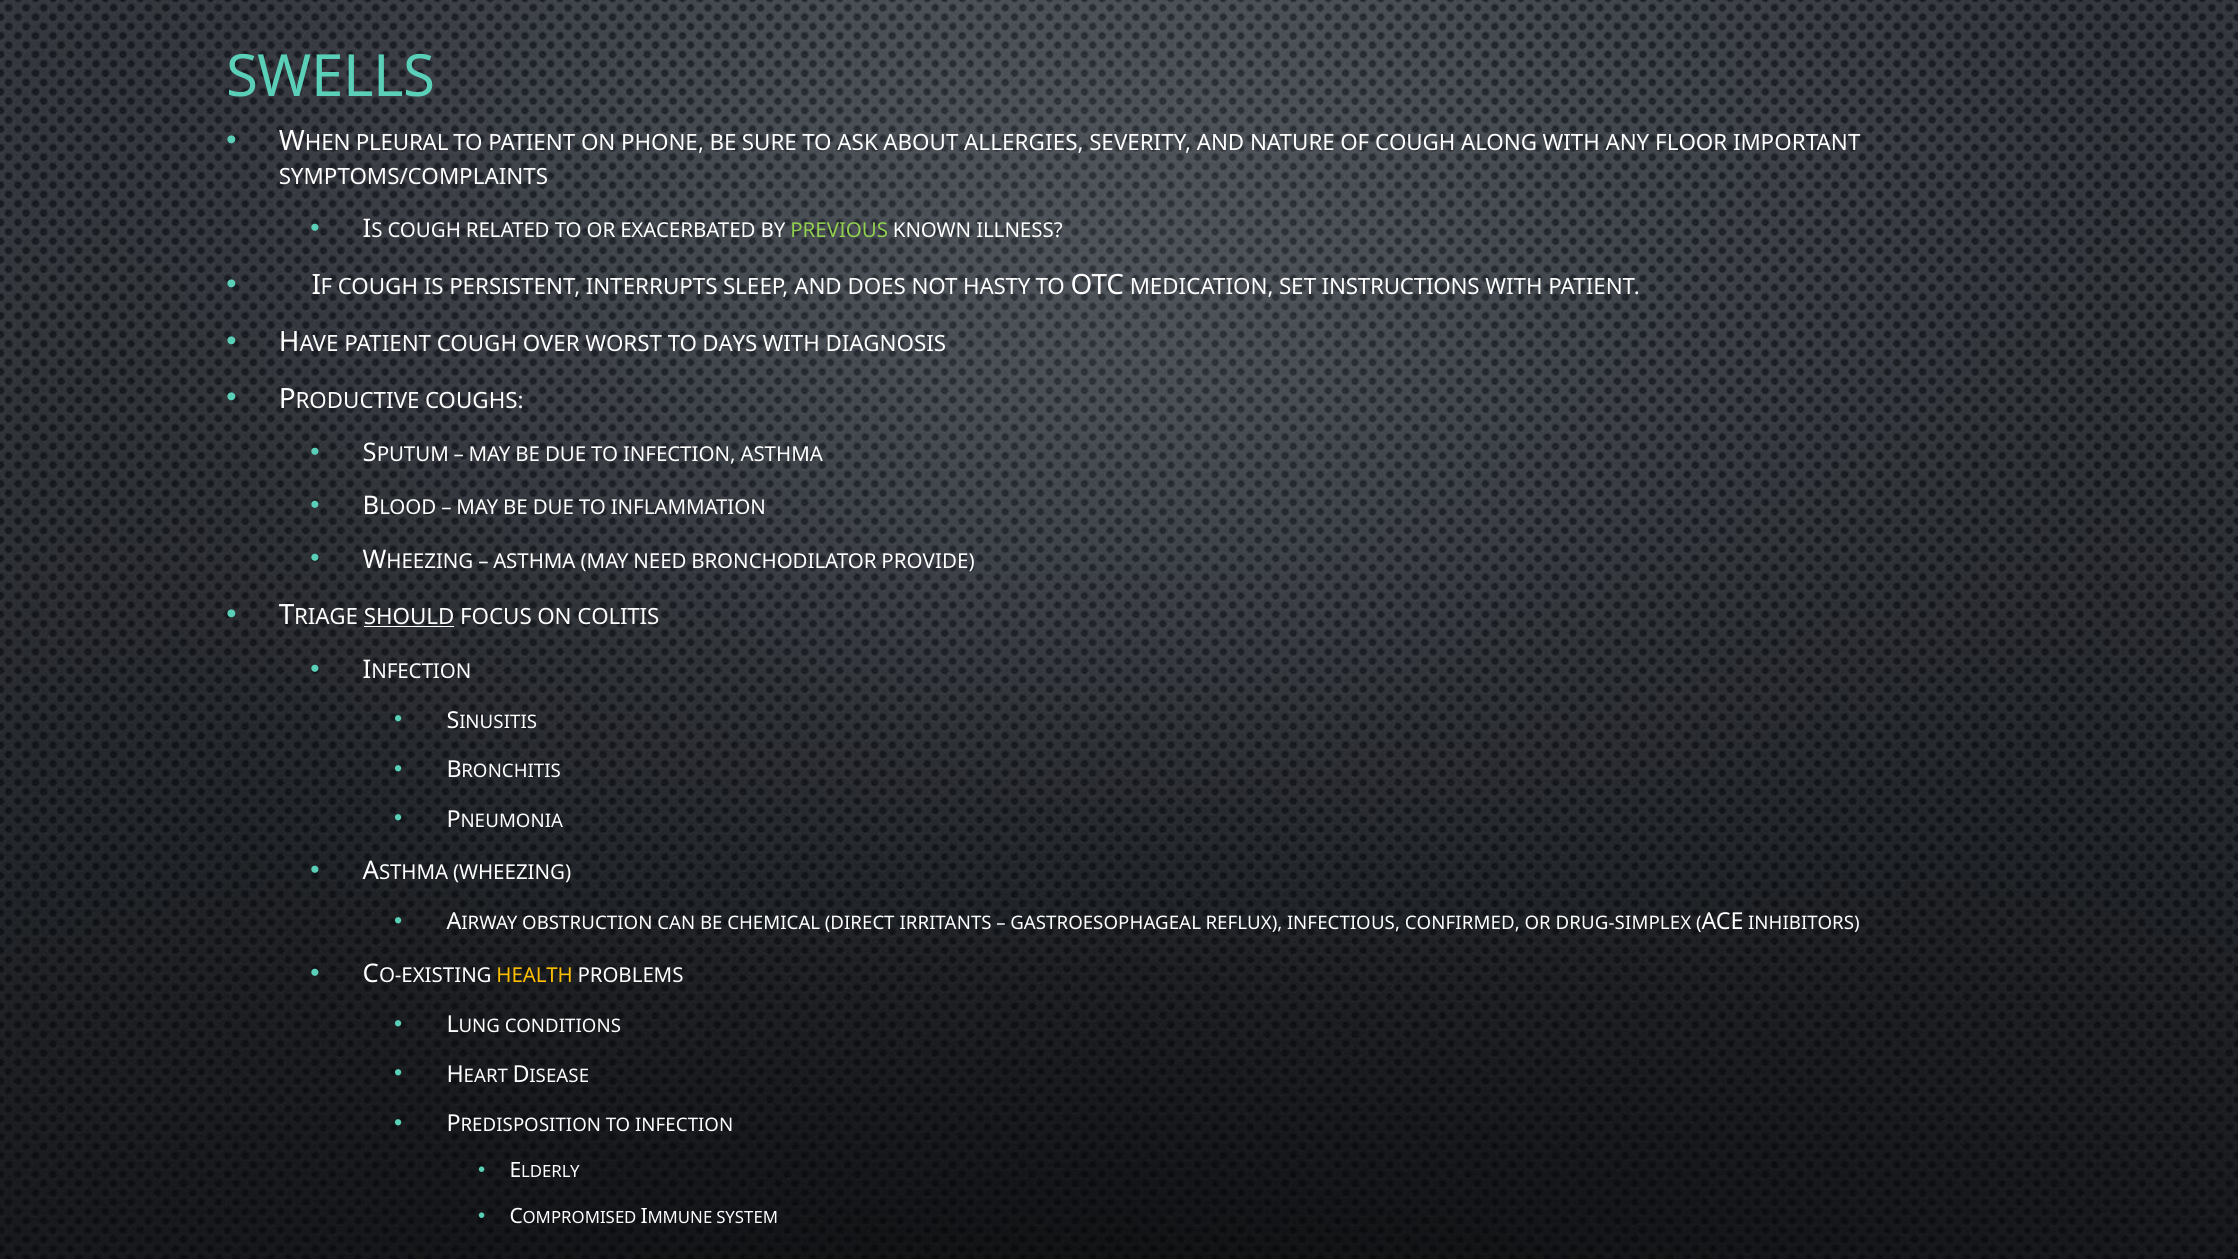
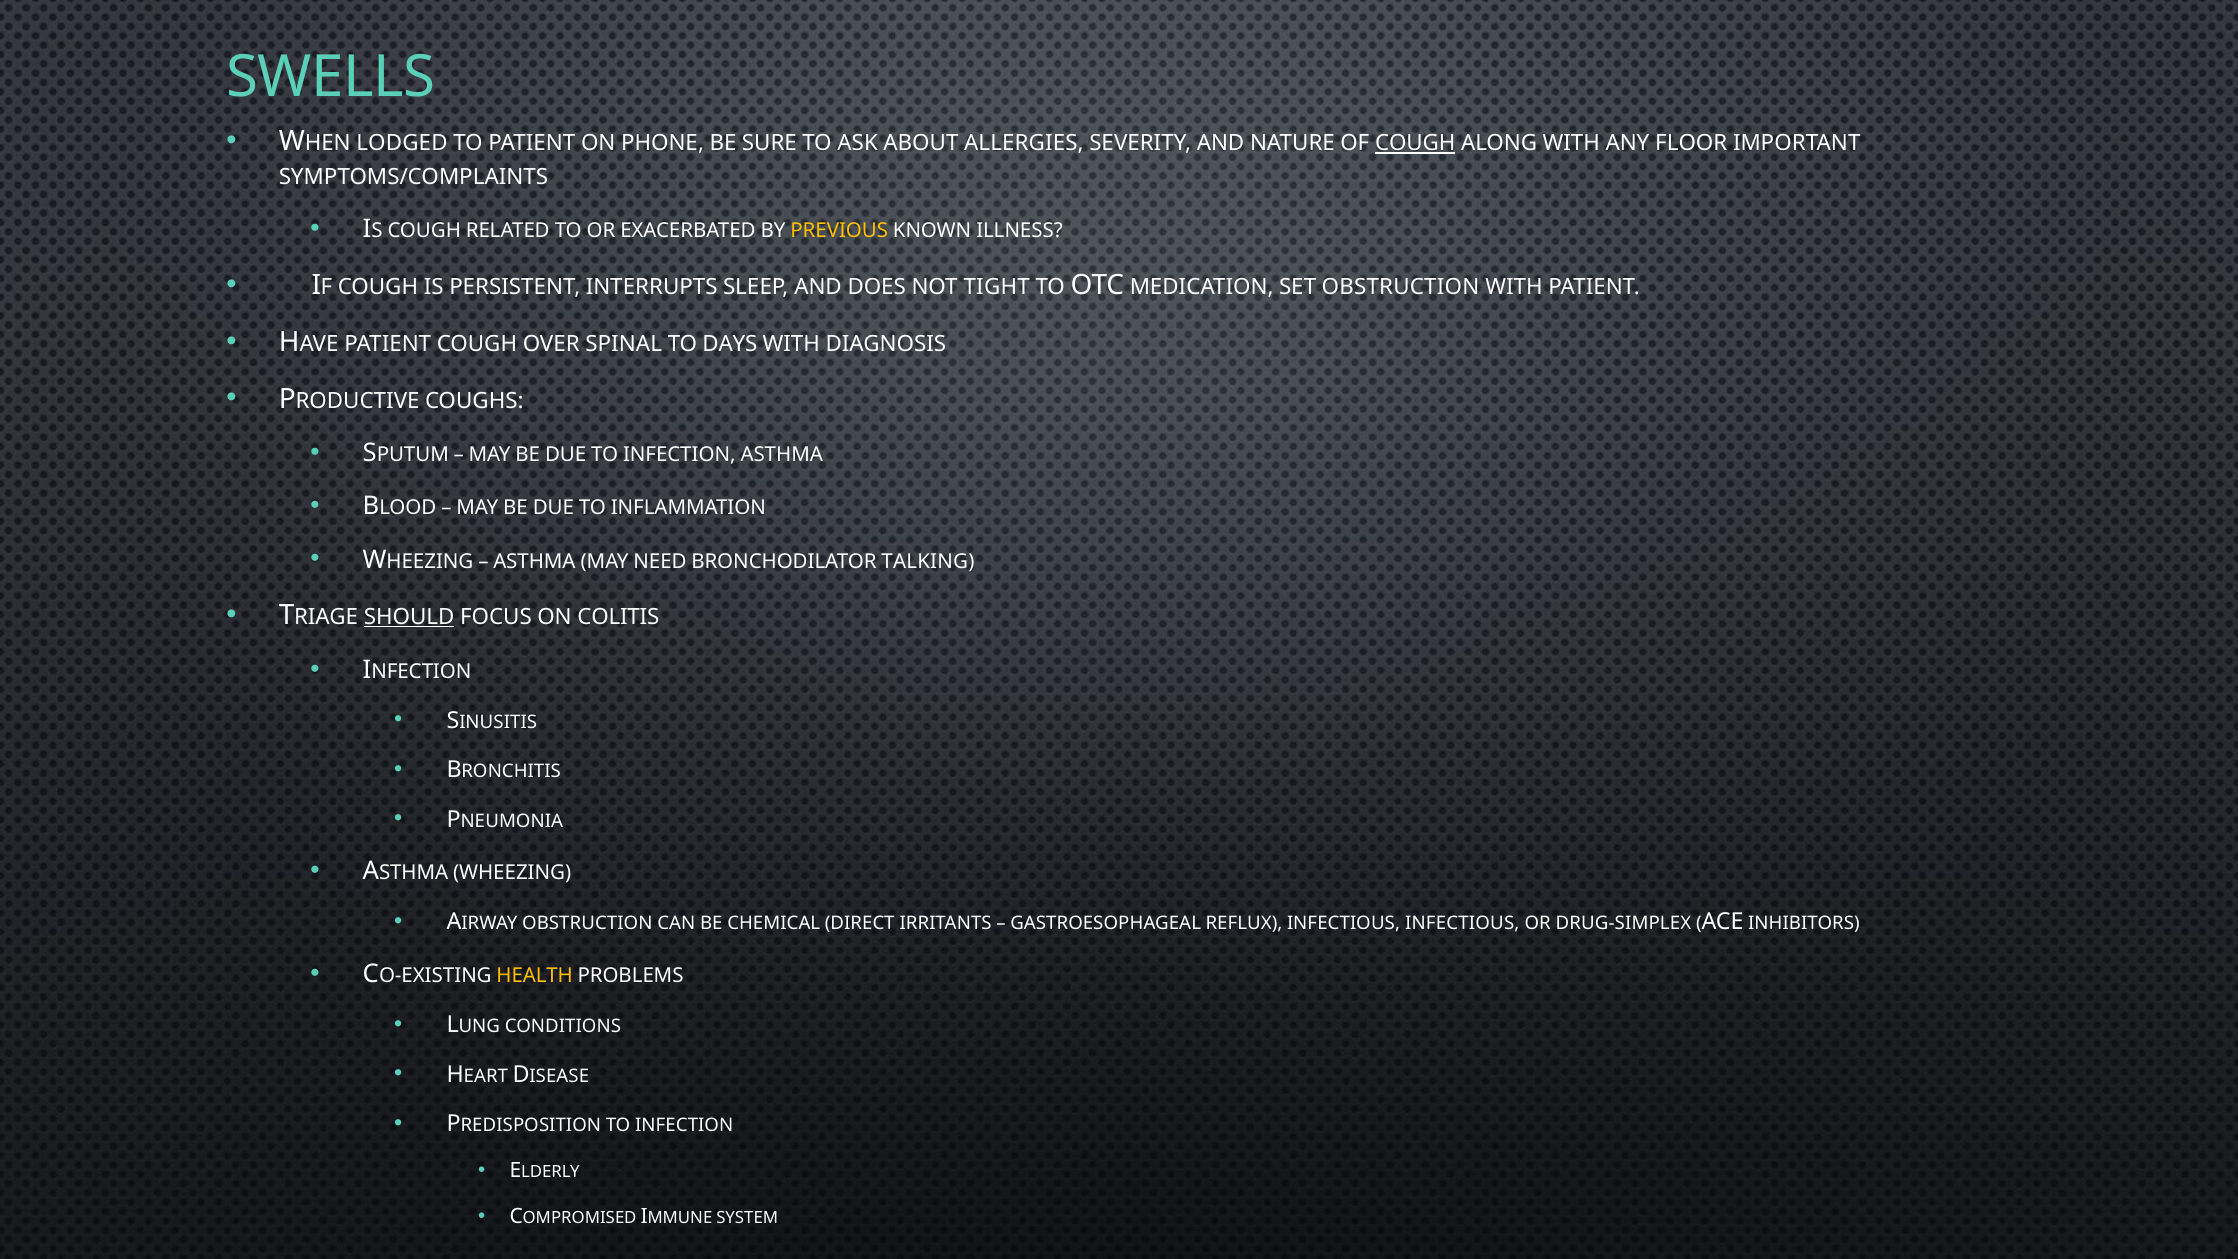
PLEURAL: PLEURAL -> LODGED
COUGH at (1415, 143) underline: none -> present
PREVIOUS colour: light green -> yellow
HASTY: HASTY -> TIGHT
SET INSTRUCTIONS: INSTRUCTIONS -> OBSTRUCTION
WORST: WORST -> SPINAL
PROVIDE: PROVIDE -> TALKING
INFECTIOUS CONFIRMED: CONFIRMED -> INFECTIOUS
